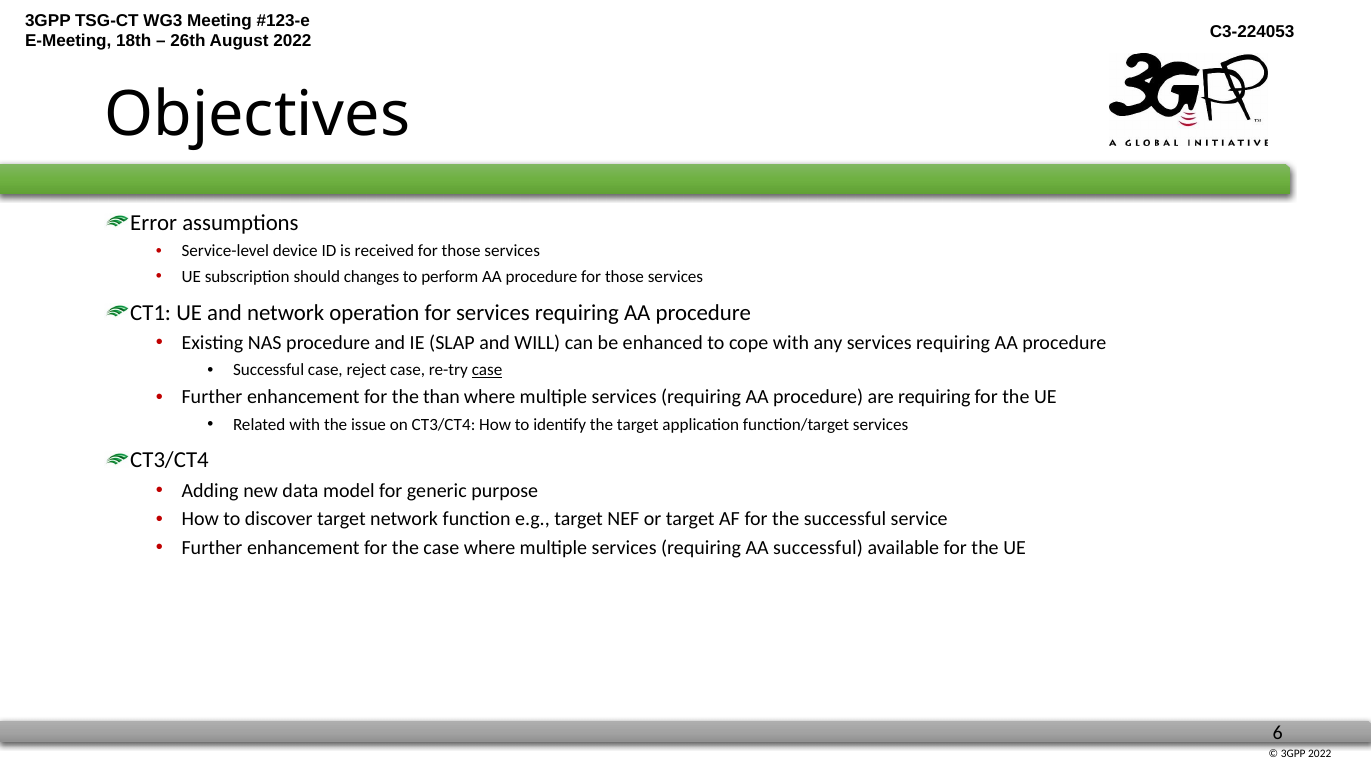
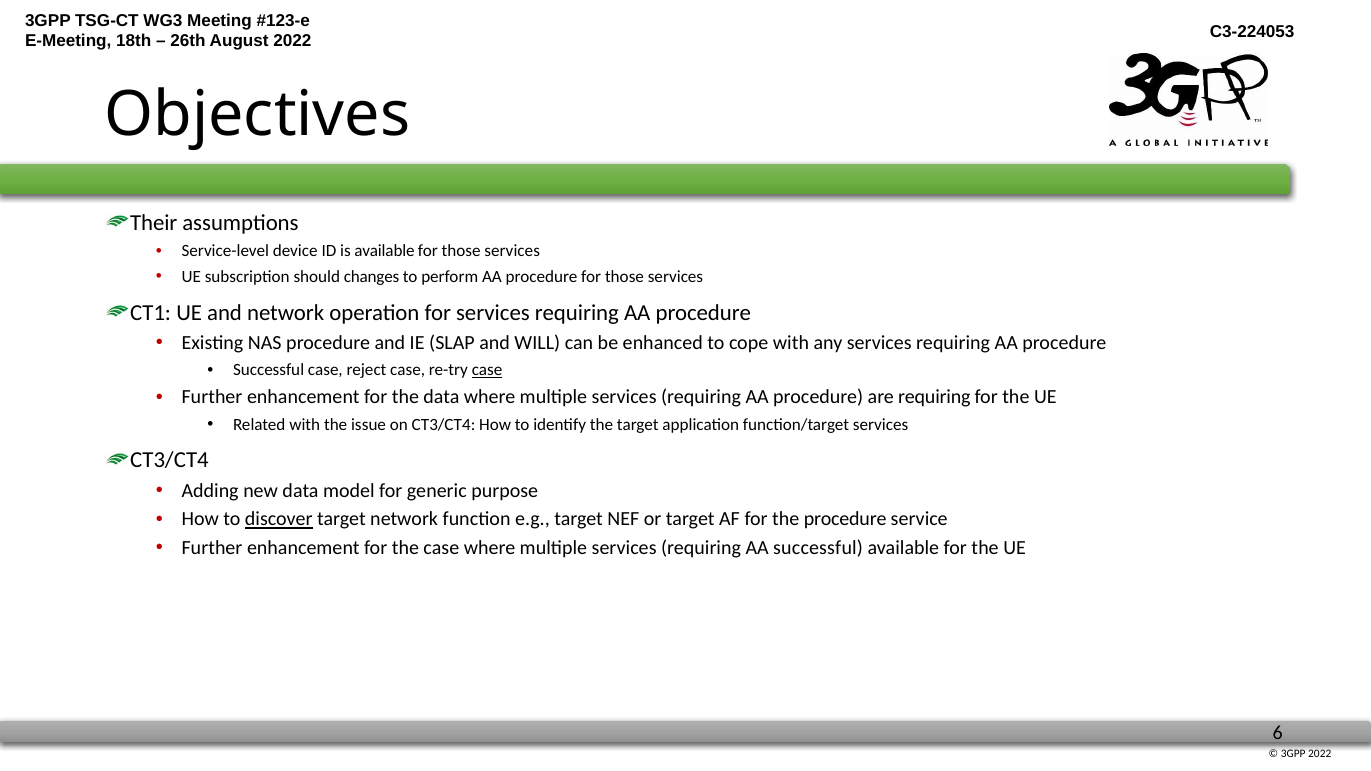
Error: Error -> Their
is received: received -> available
the than: than -> data
discover underline: none -> present
the successful: successful -> procedure
